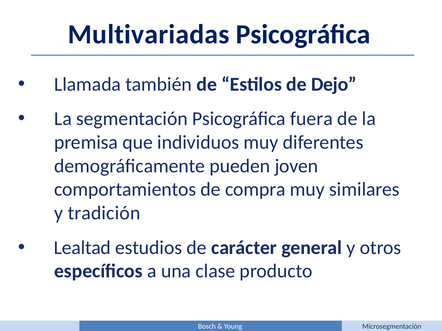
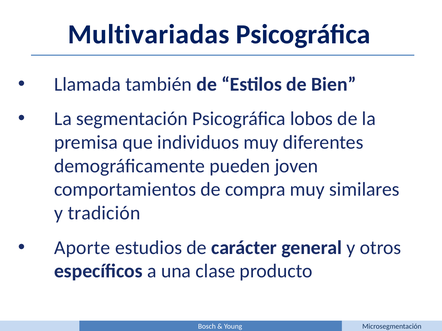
Dejo: Dejo -> Bien
fuera: fuera -> lobos
Lealtad: Lealtad -> Aporte
